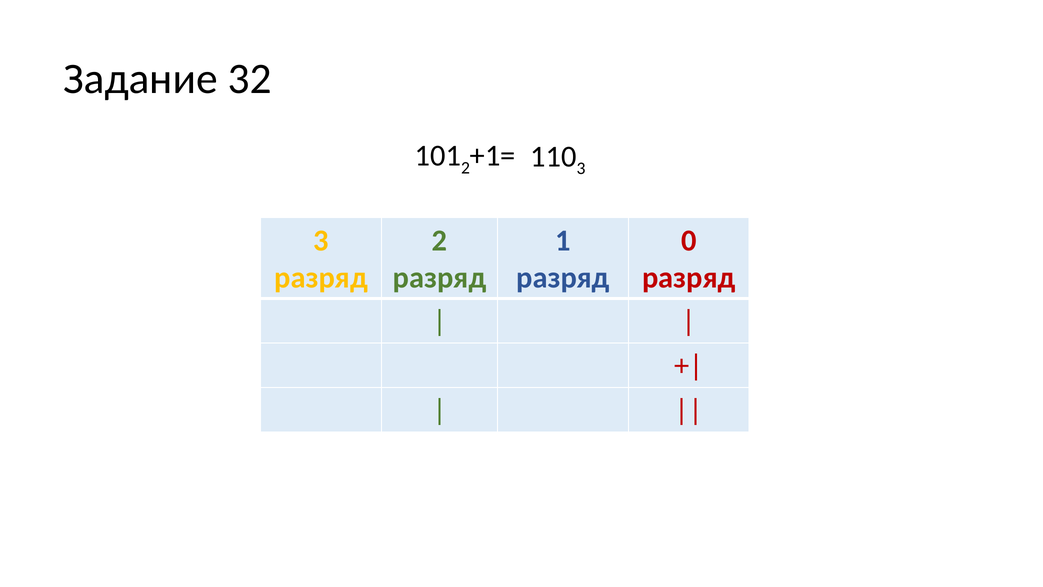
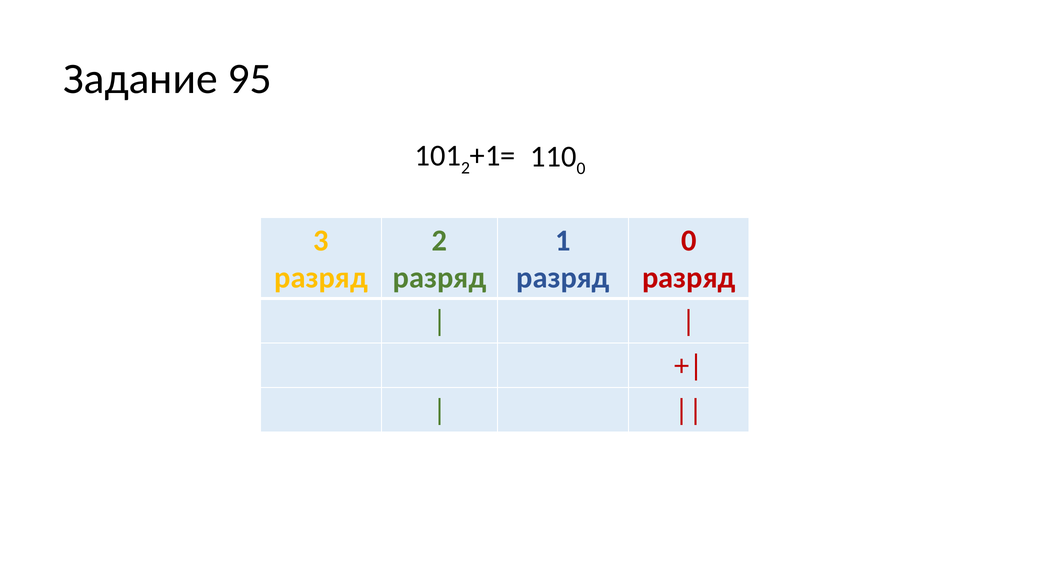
32: 32 -> 95
3 at (581, 168): 3 -> 0
